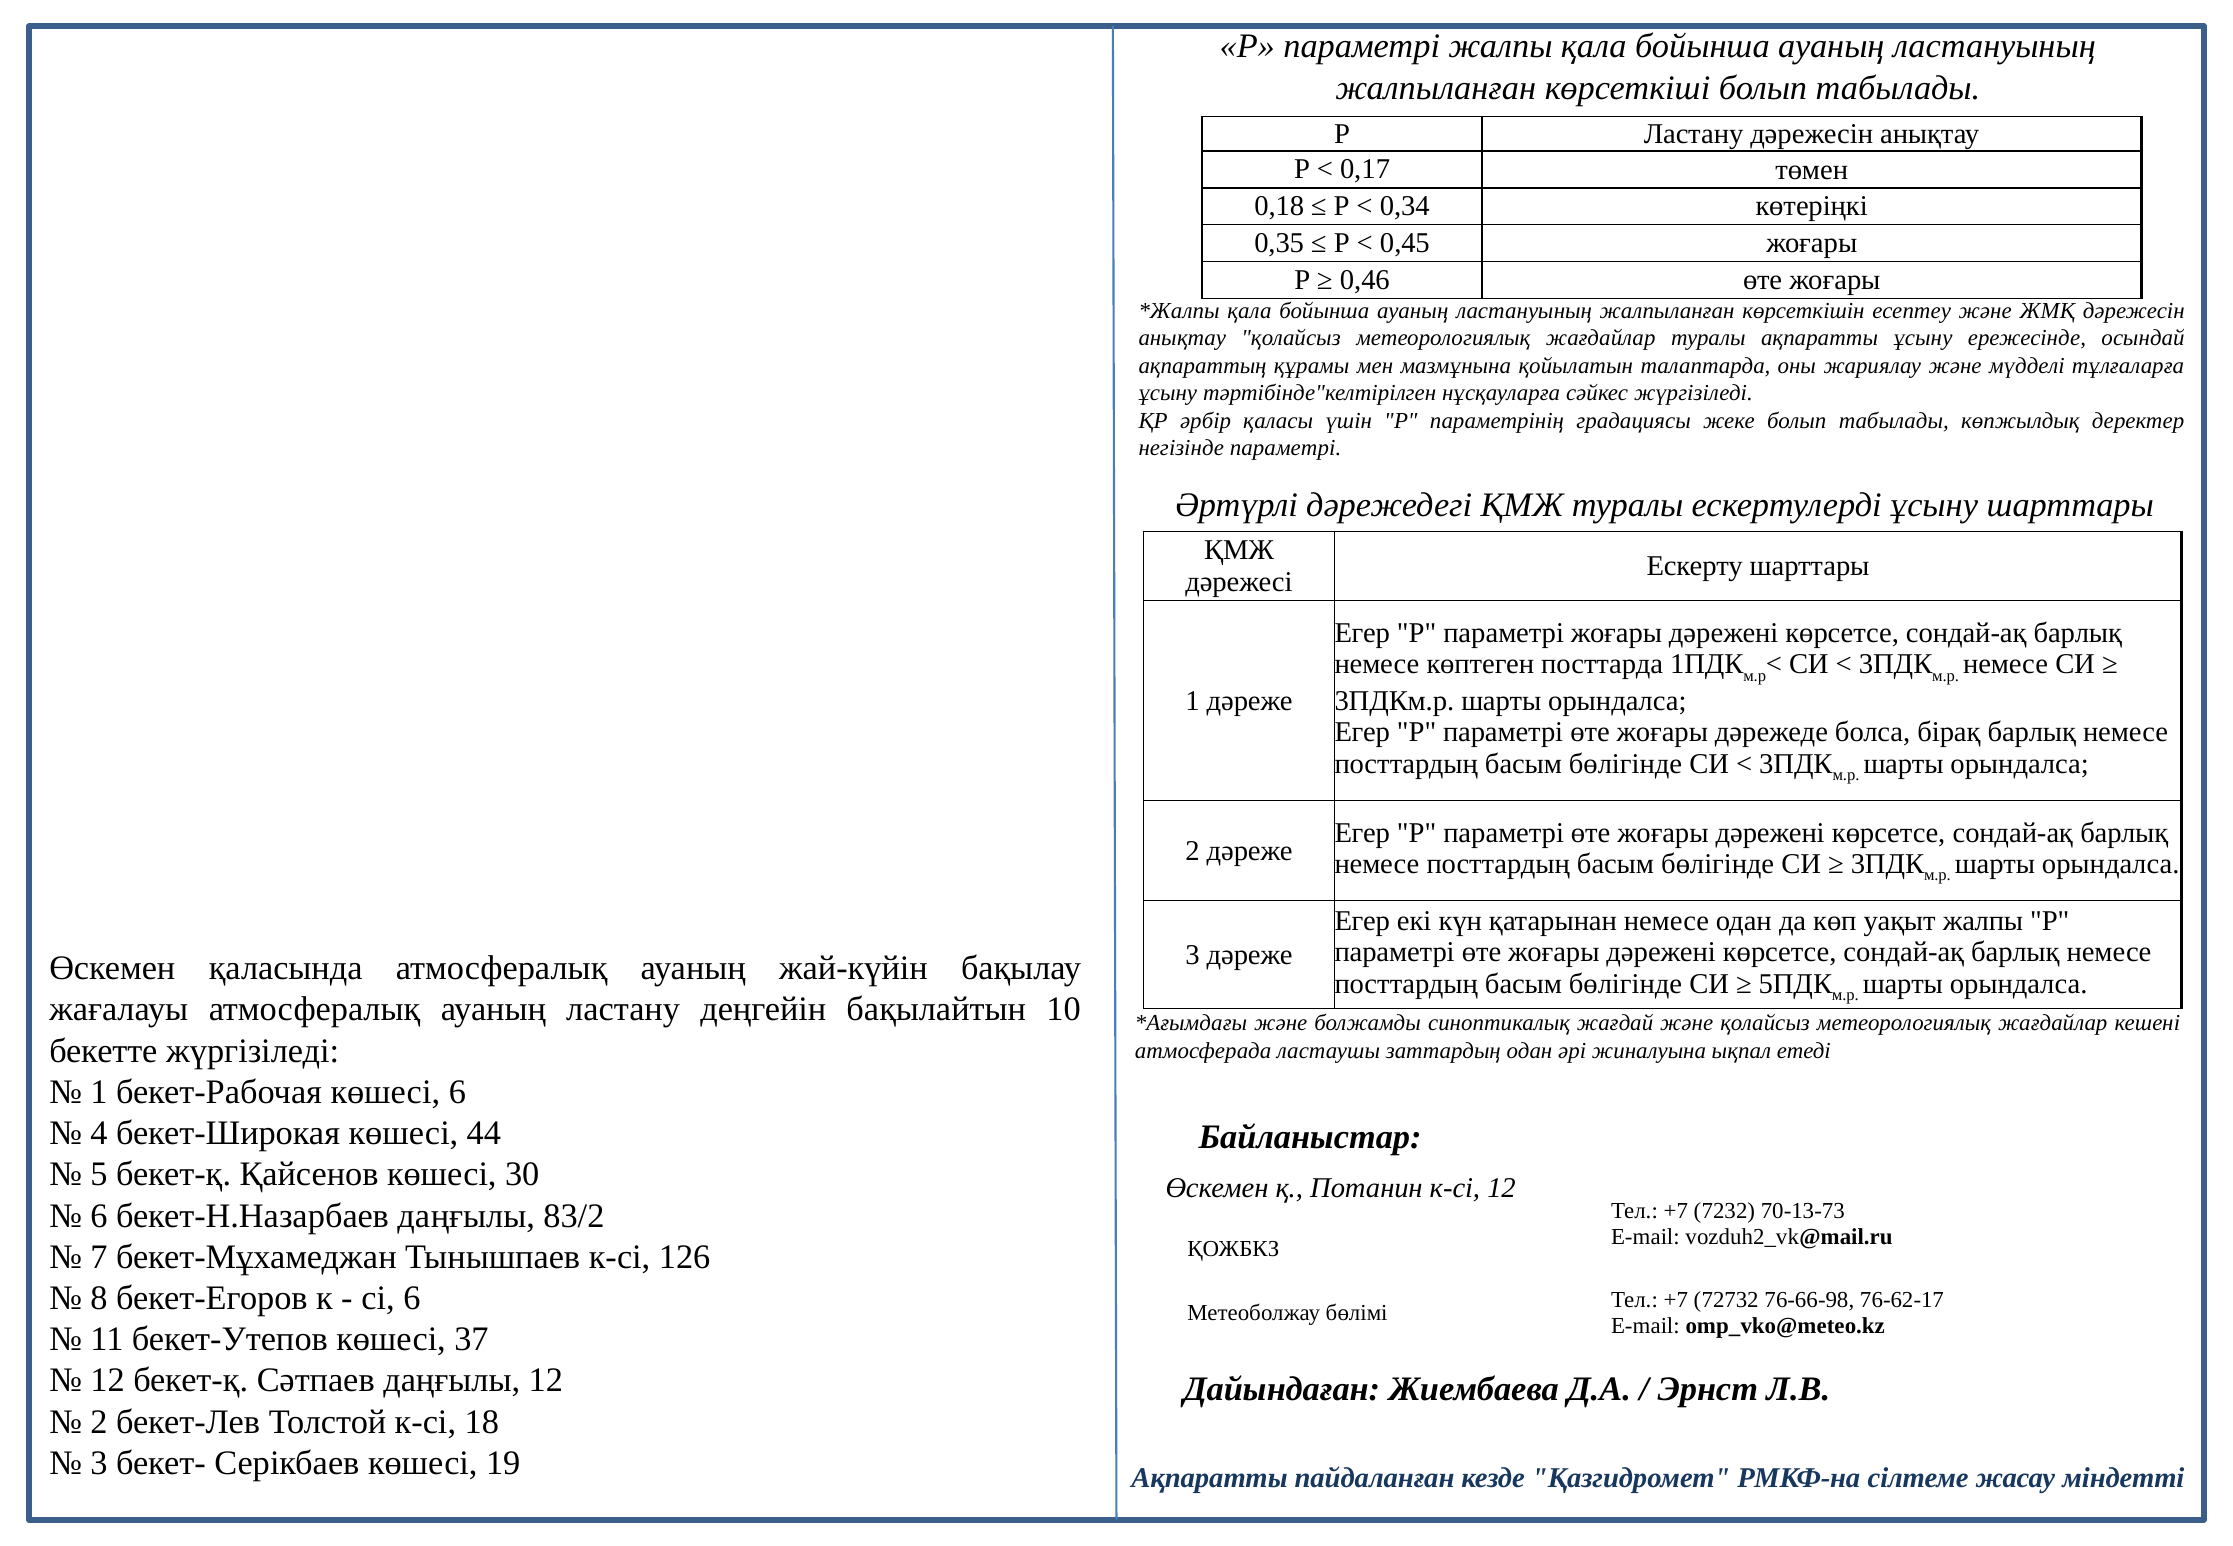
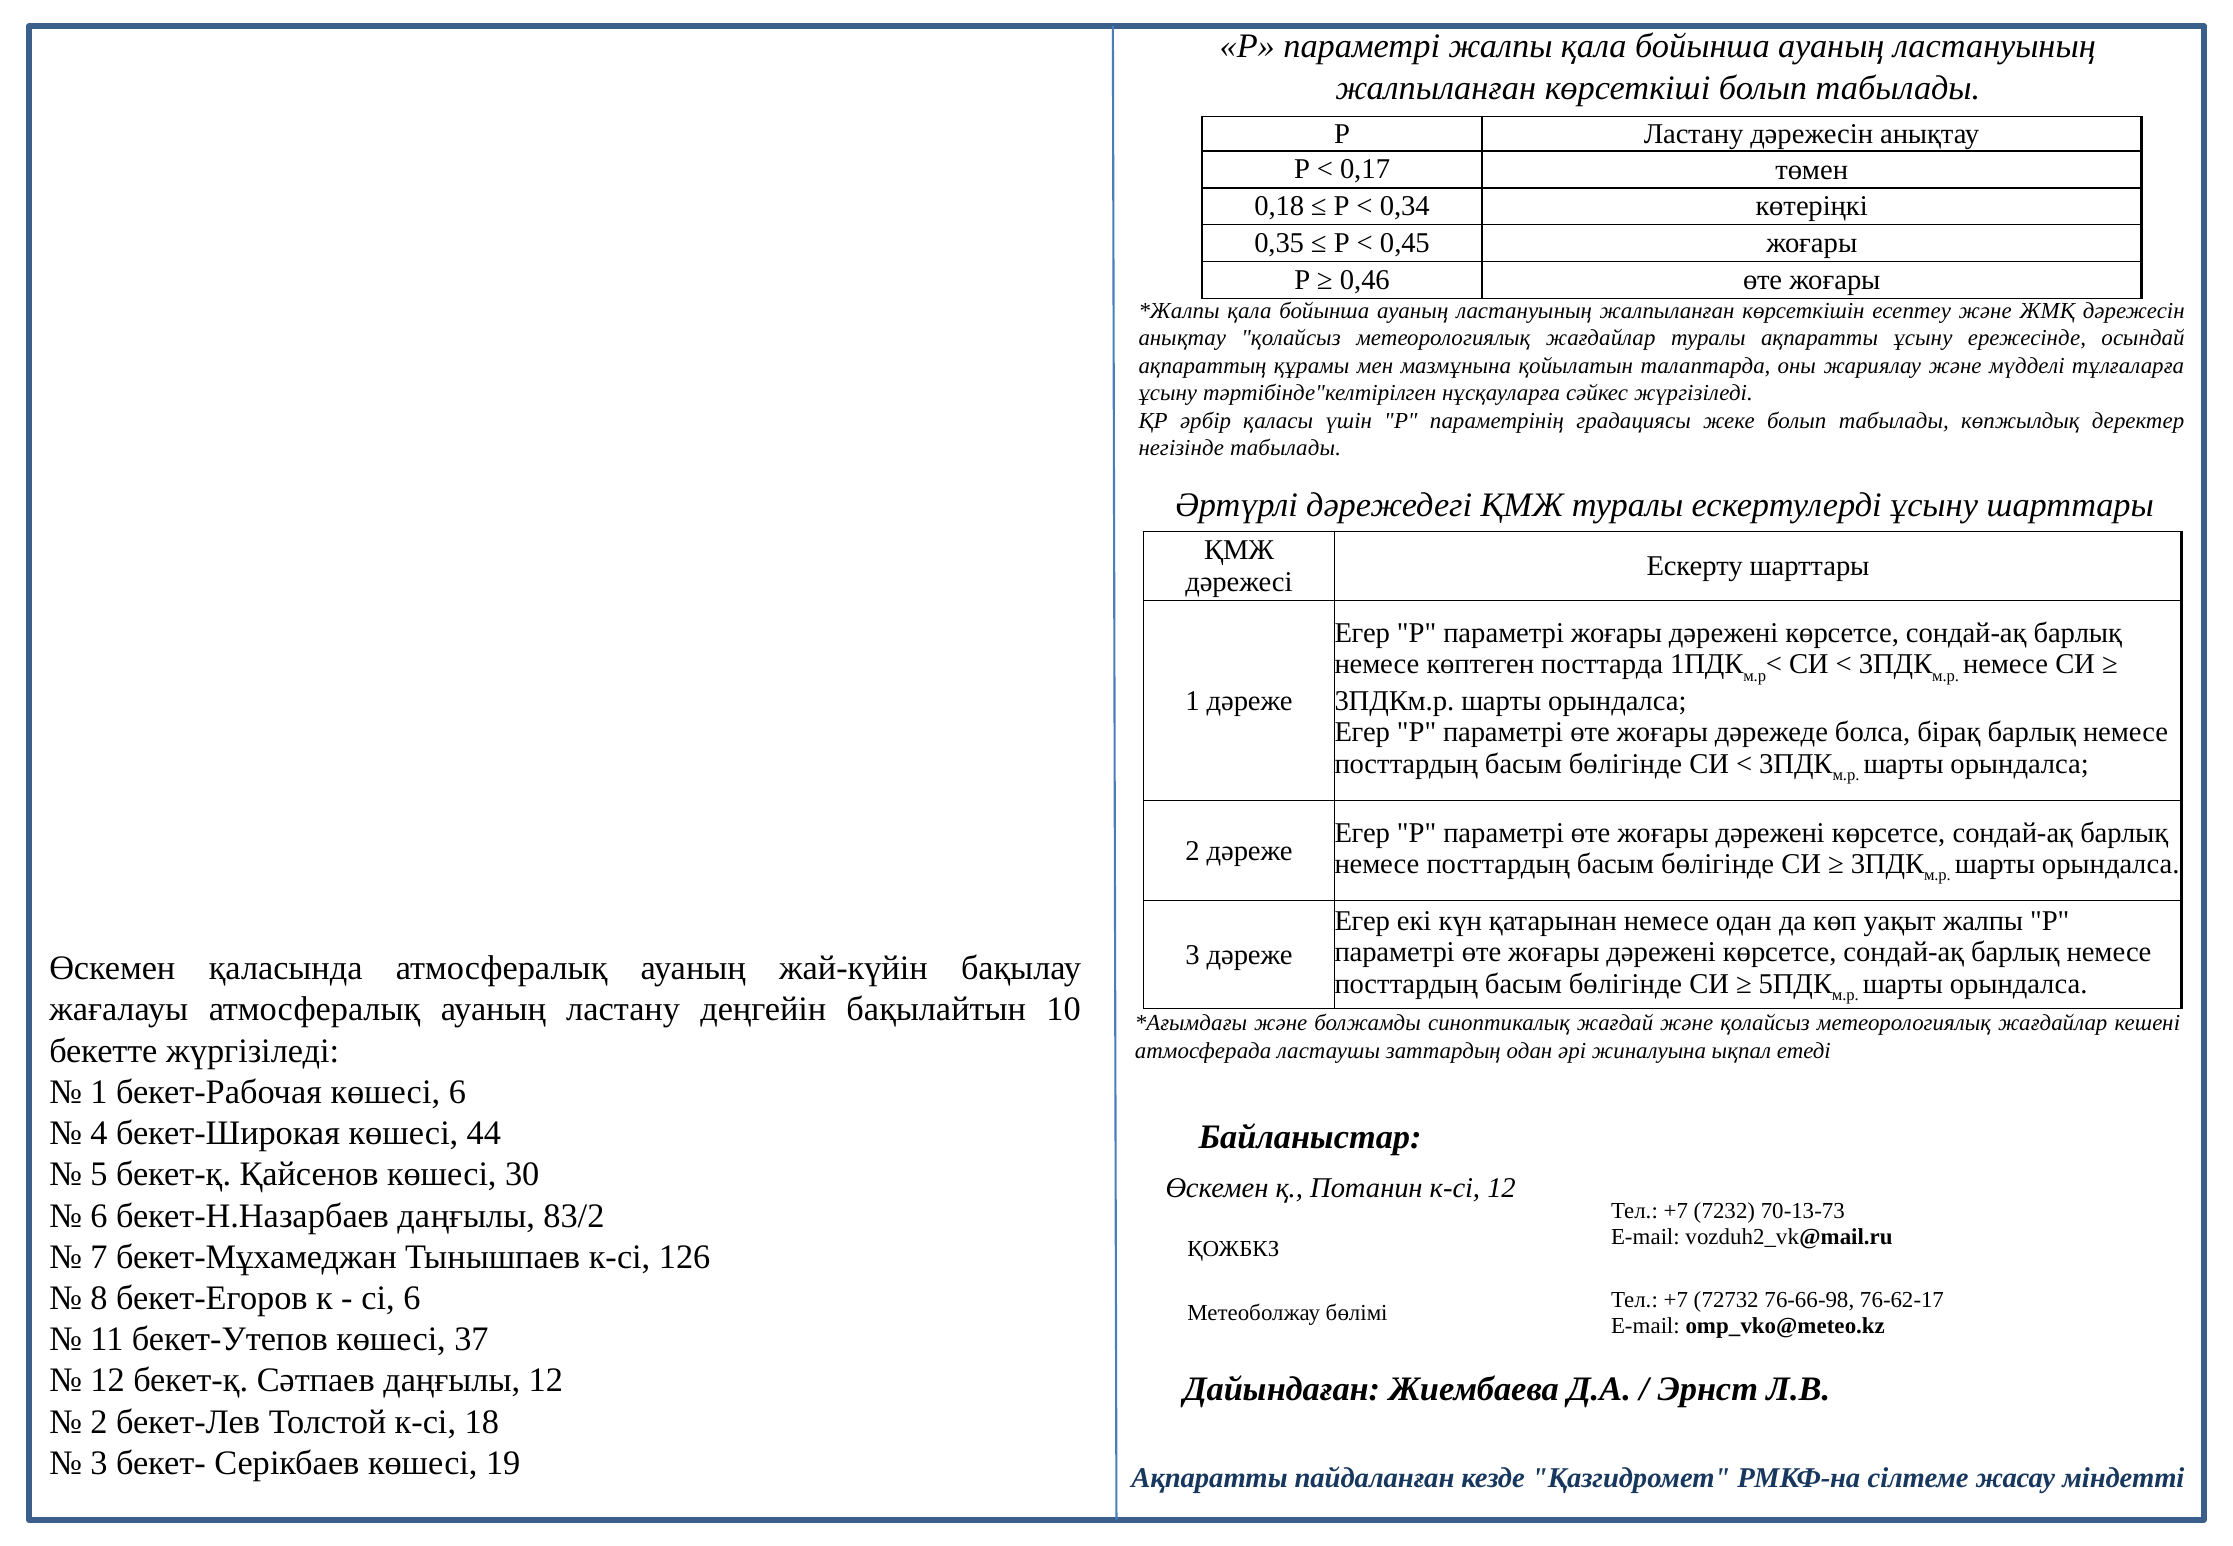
негізінде параметрі: параметрі -> табылады
